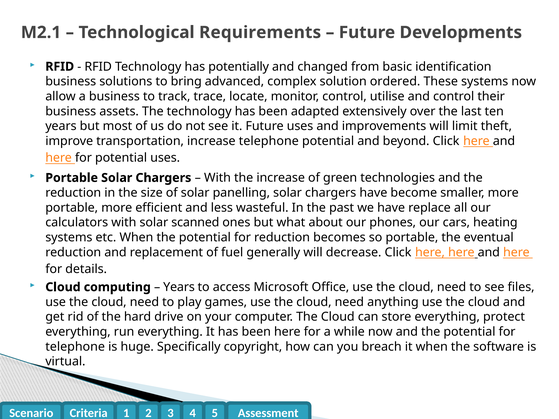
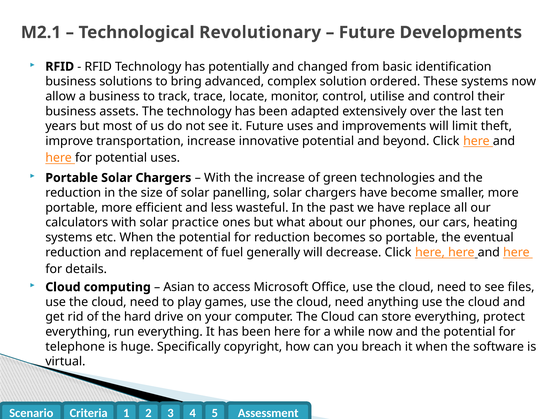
Requirements: Requirements -> Revolutionary
increase telephone: telephone -> innovative
scanned: scanned -> practice
Years at (179, 287): Years -> Asian
